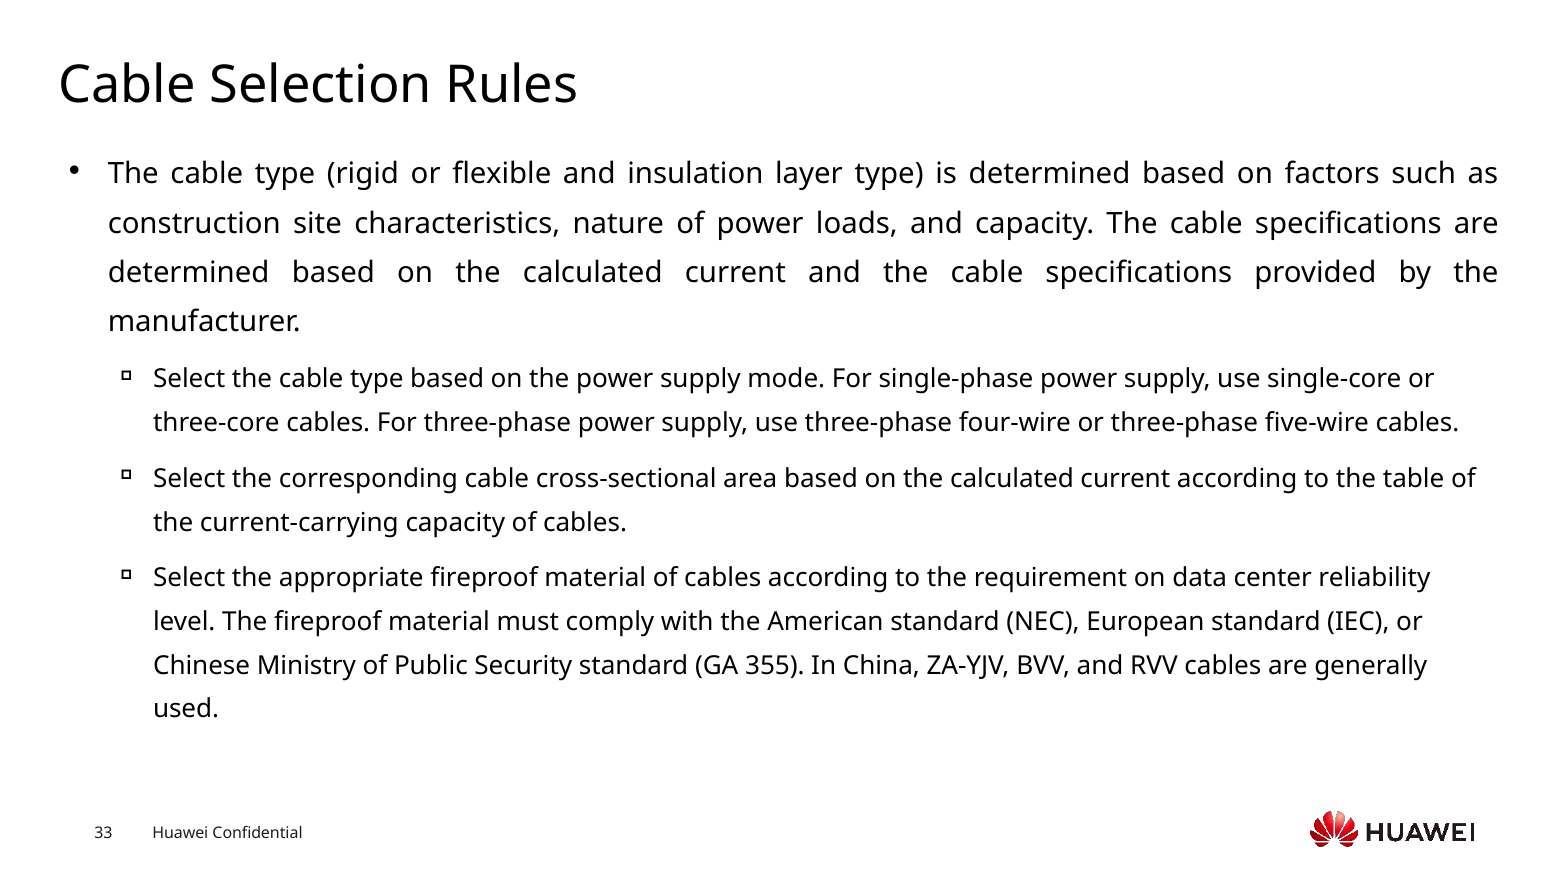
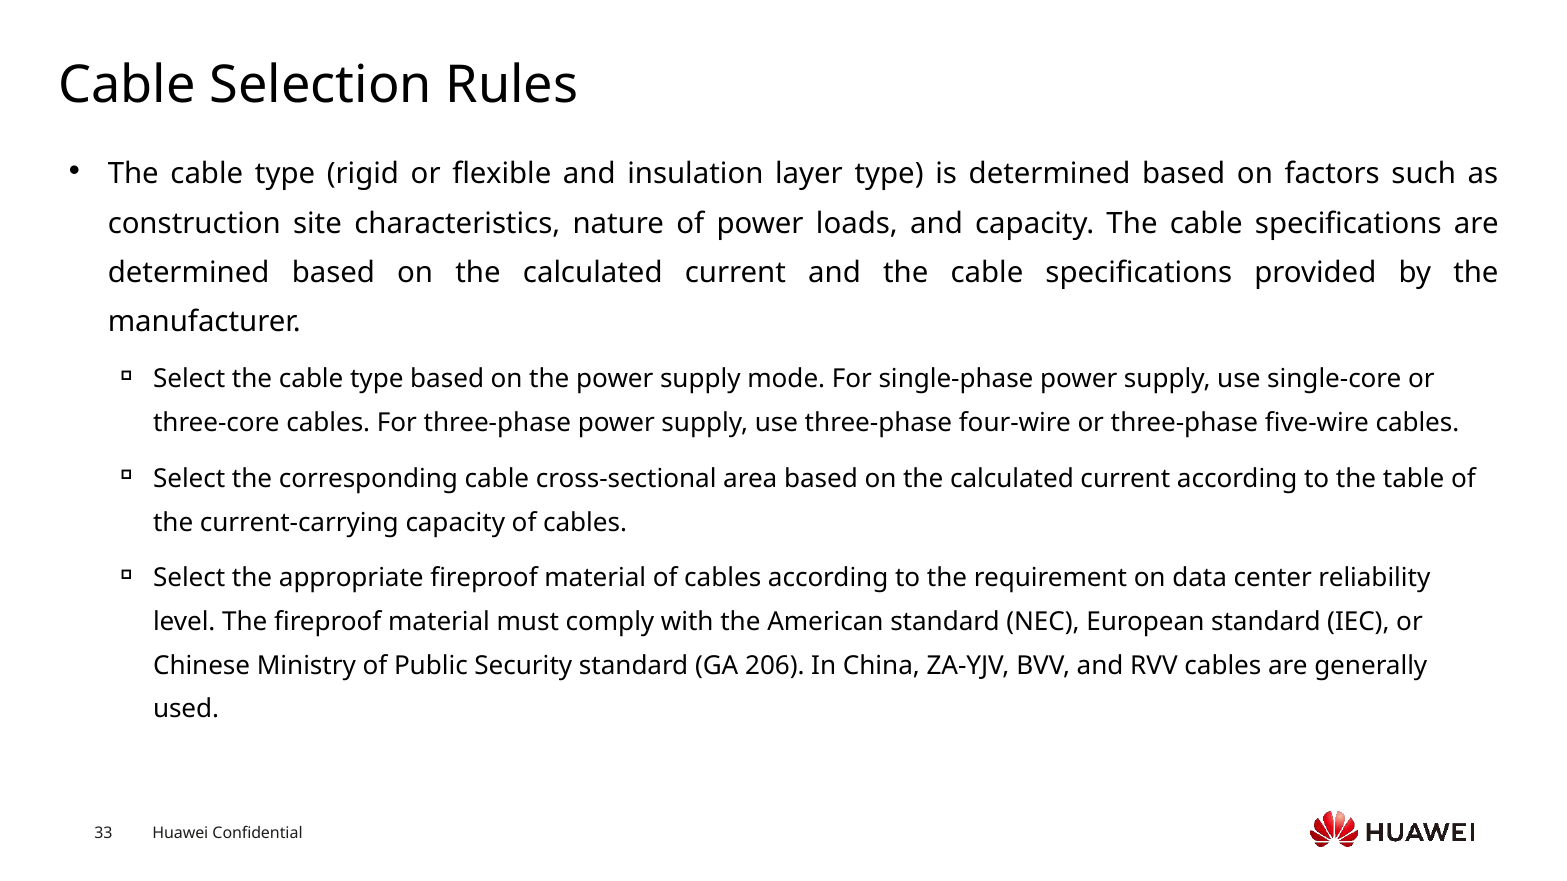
355: 355 -> 206
